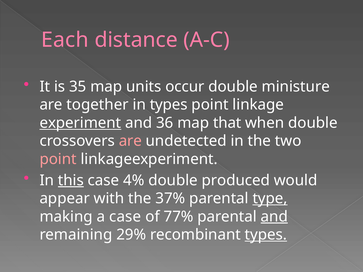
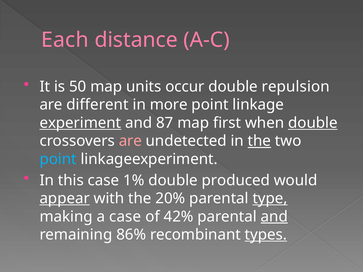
35: 35 -> 50
ministure: ministure -> repulsion
together: together -> different
in types: types -> more
36: 36 -> 87
that: that -> first
double at (313, 123) underline: none -> present
the at (259, 141) underline: none -> present
point at (58, 159) colour: pink -> light blue
this underline: present -> none
4%: 4% -> 1%
appear underline: none -> present
37%: 37% -> 20%
77%: 77% -> 42%
29%: 29% -> 86%
